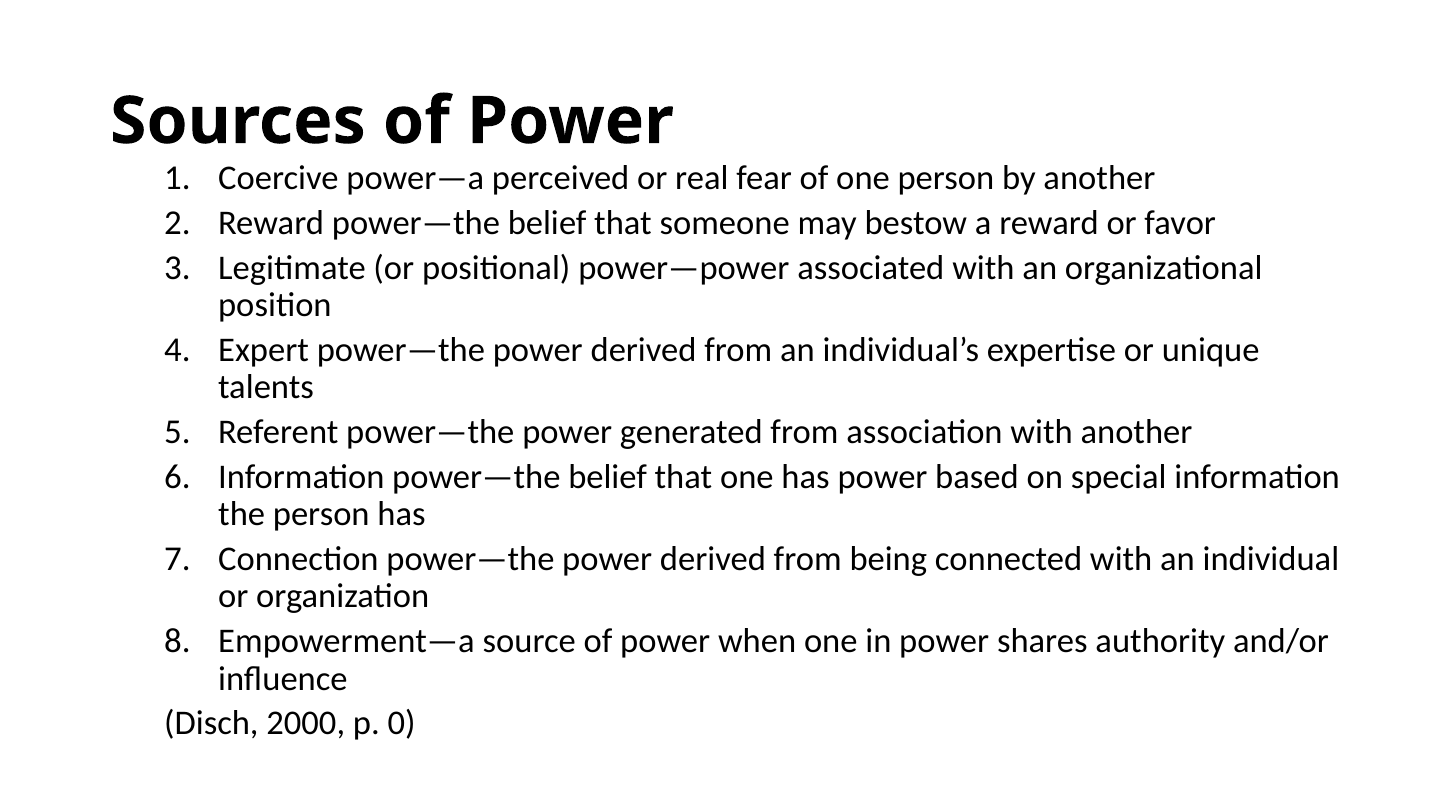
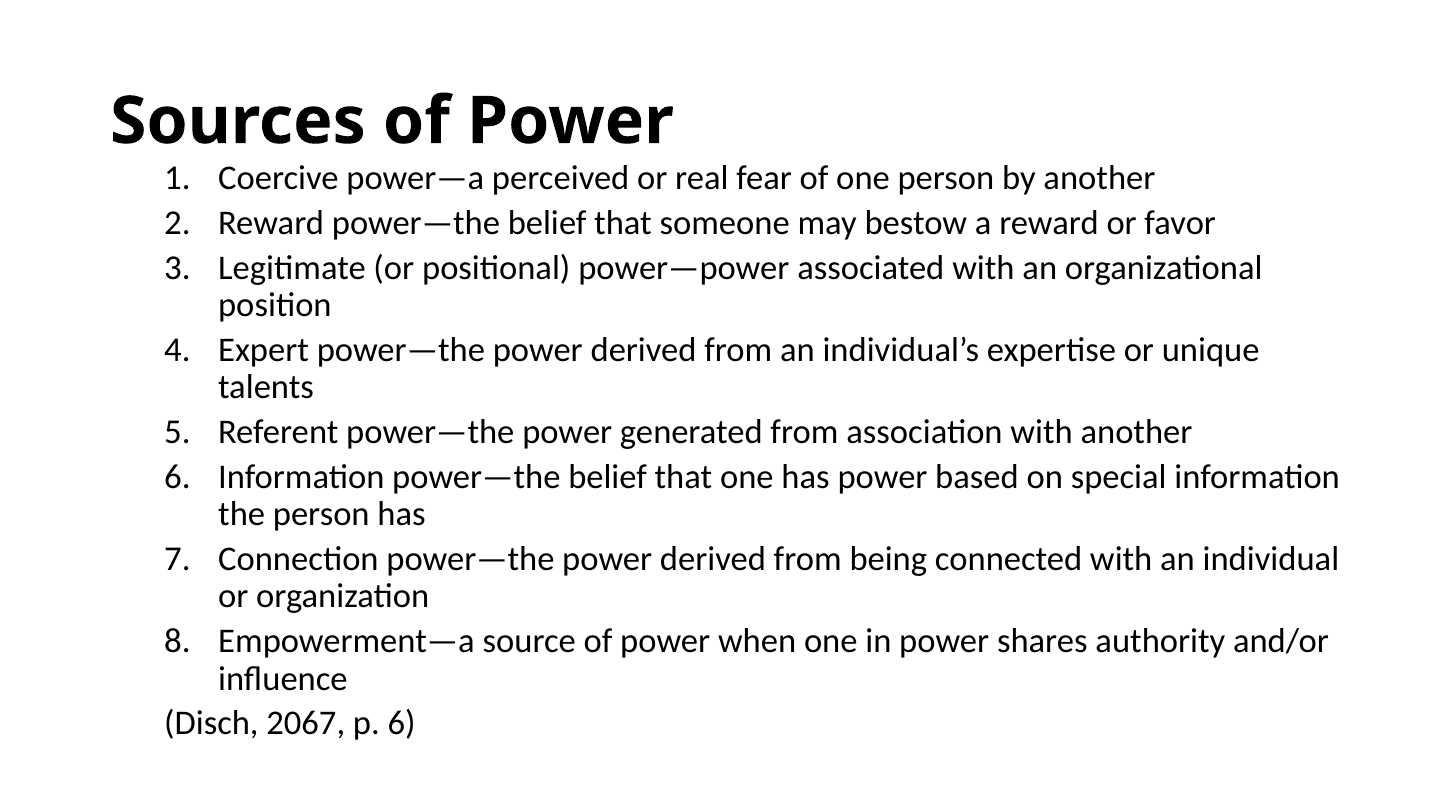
2000: 2000 -> 2067
p 0: 0 -> 6
